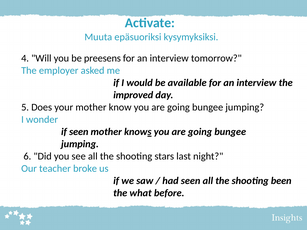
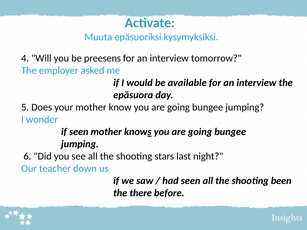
improved: improved -> epäsuora
broke: broke -> down
what: what -> there
